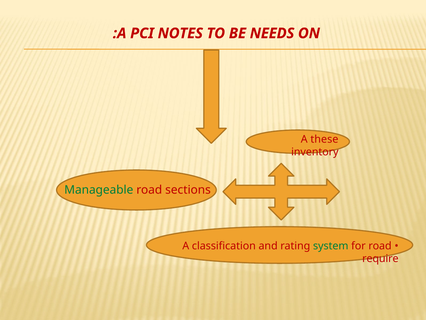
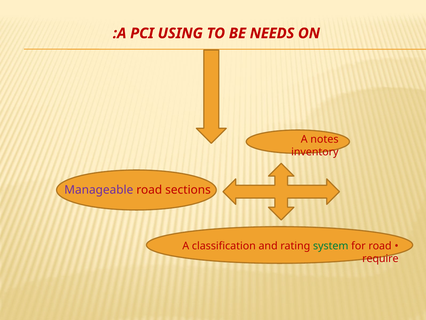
NOTES: NOTES -> USING
these: these -> notes
Manageable colour: green -> purple
